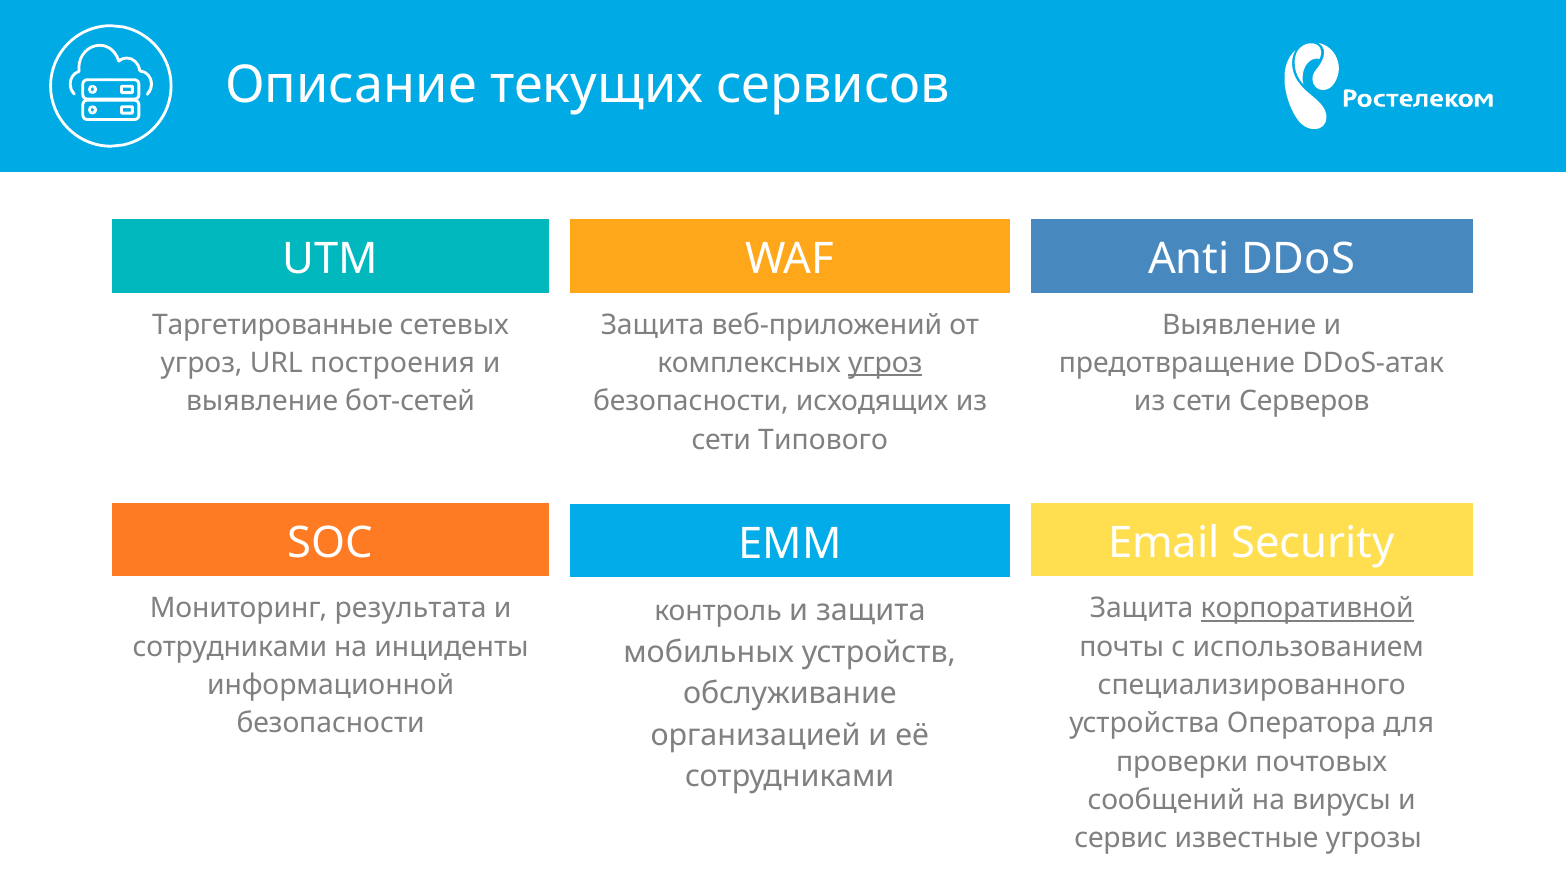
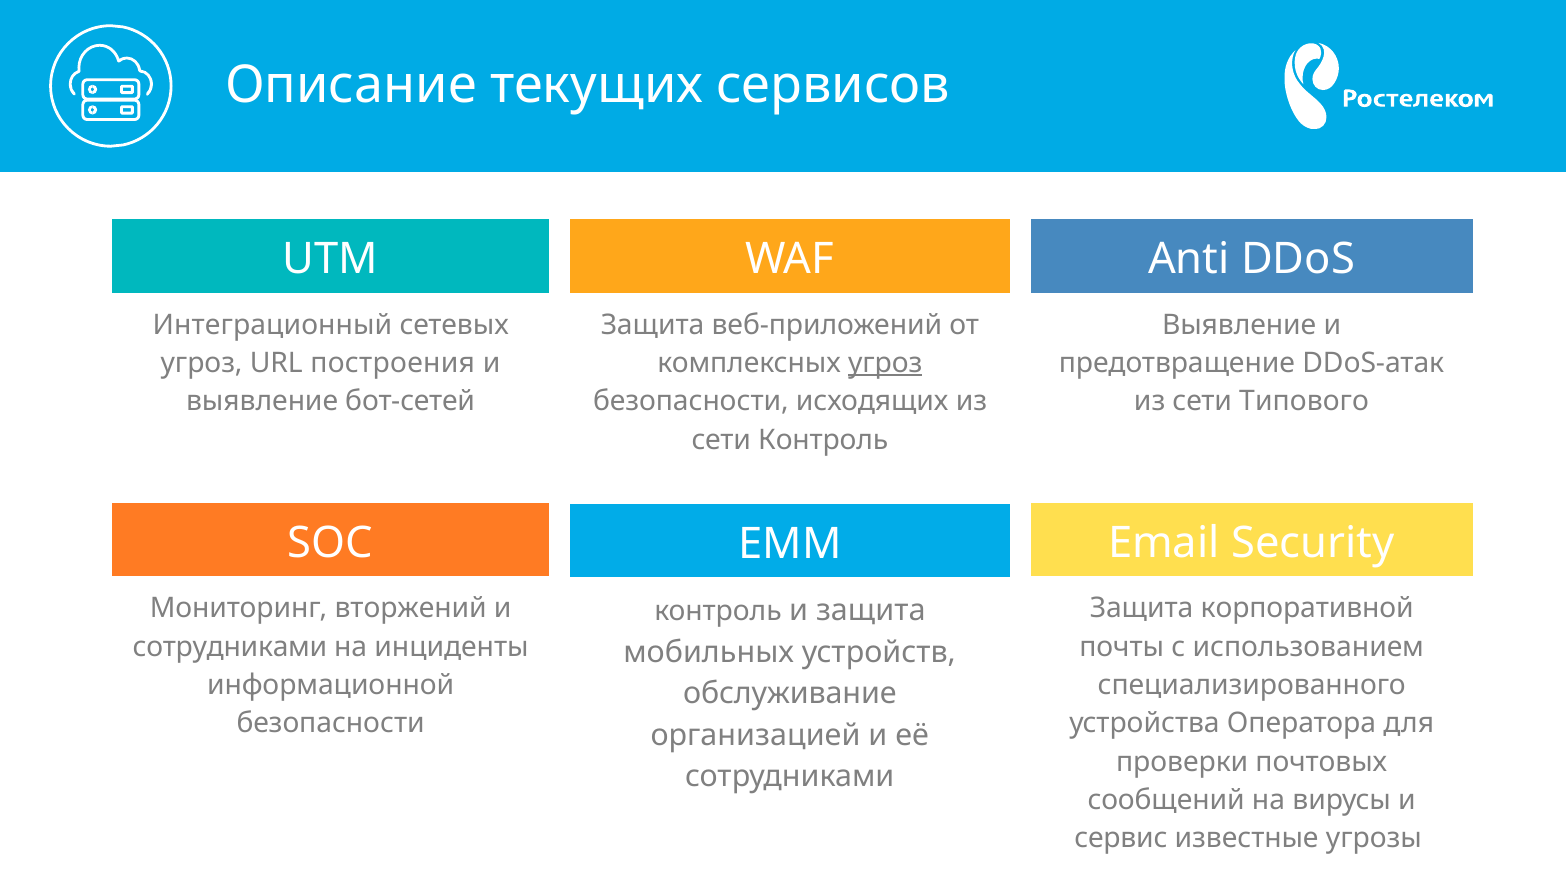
Таргетированные: Таргетированные -> Интеграционный
Серверов: Серверов -> Типового
сети Типового: Типового -> Контроль
результата: результата -> вторжений
корпоративной underline: present -> none
